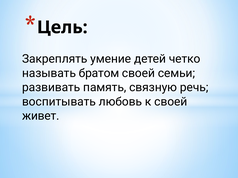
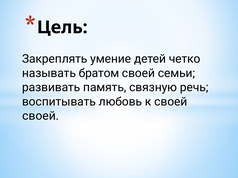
живет at (41, 116): живет -> своей
